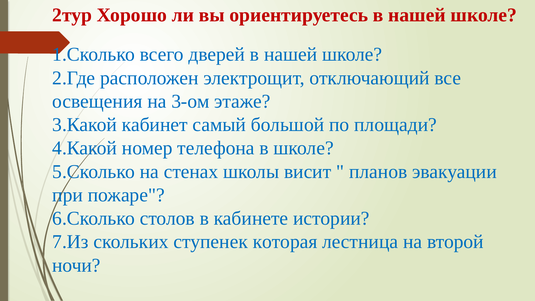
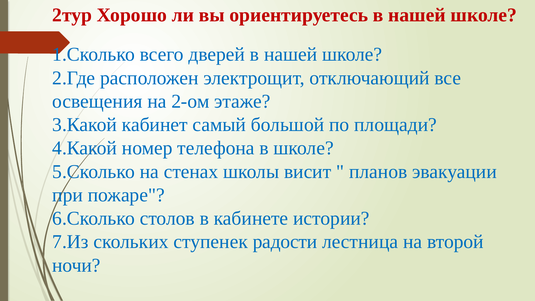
3-ом: 3-ом -> 2-ом
которая: которая -> радости
